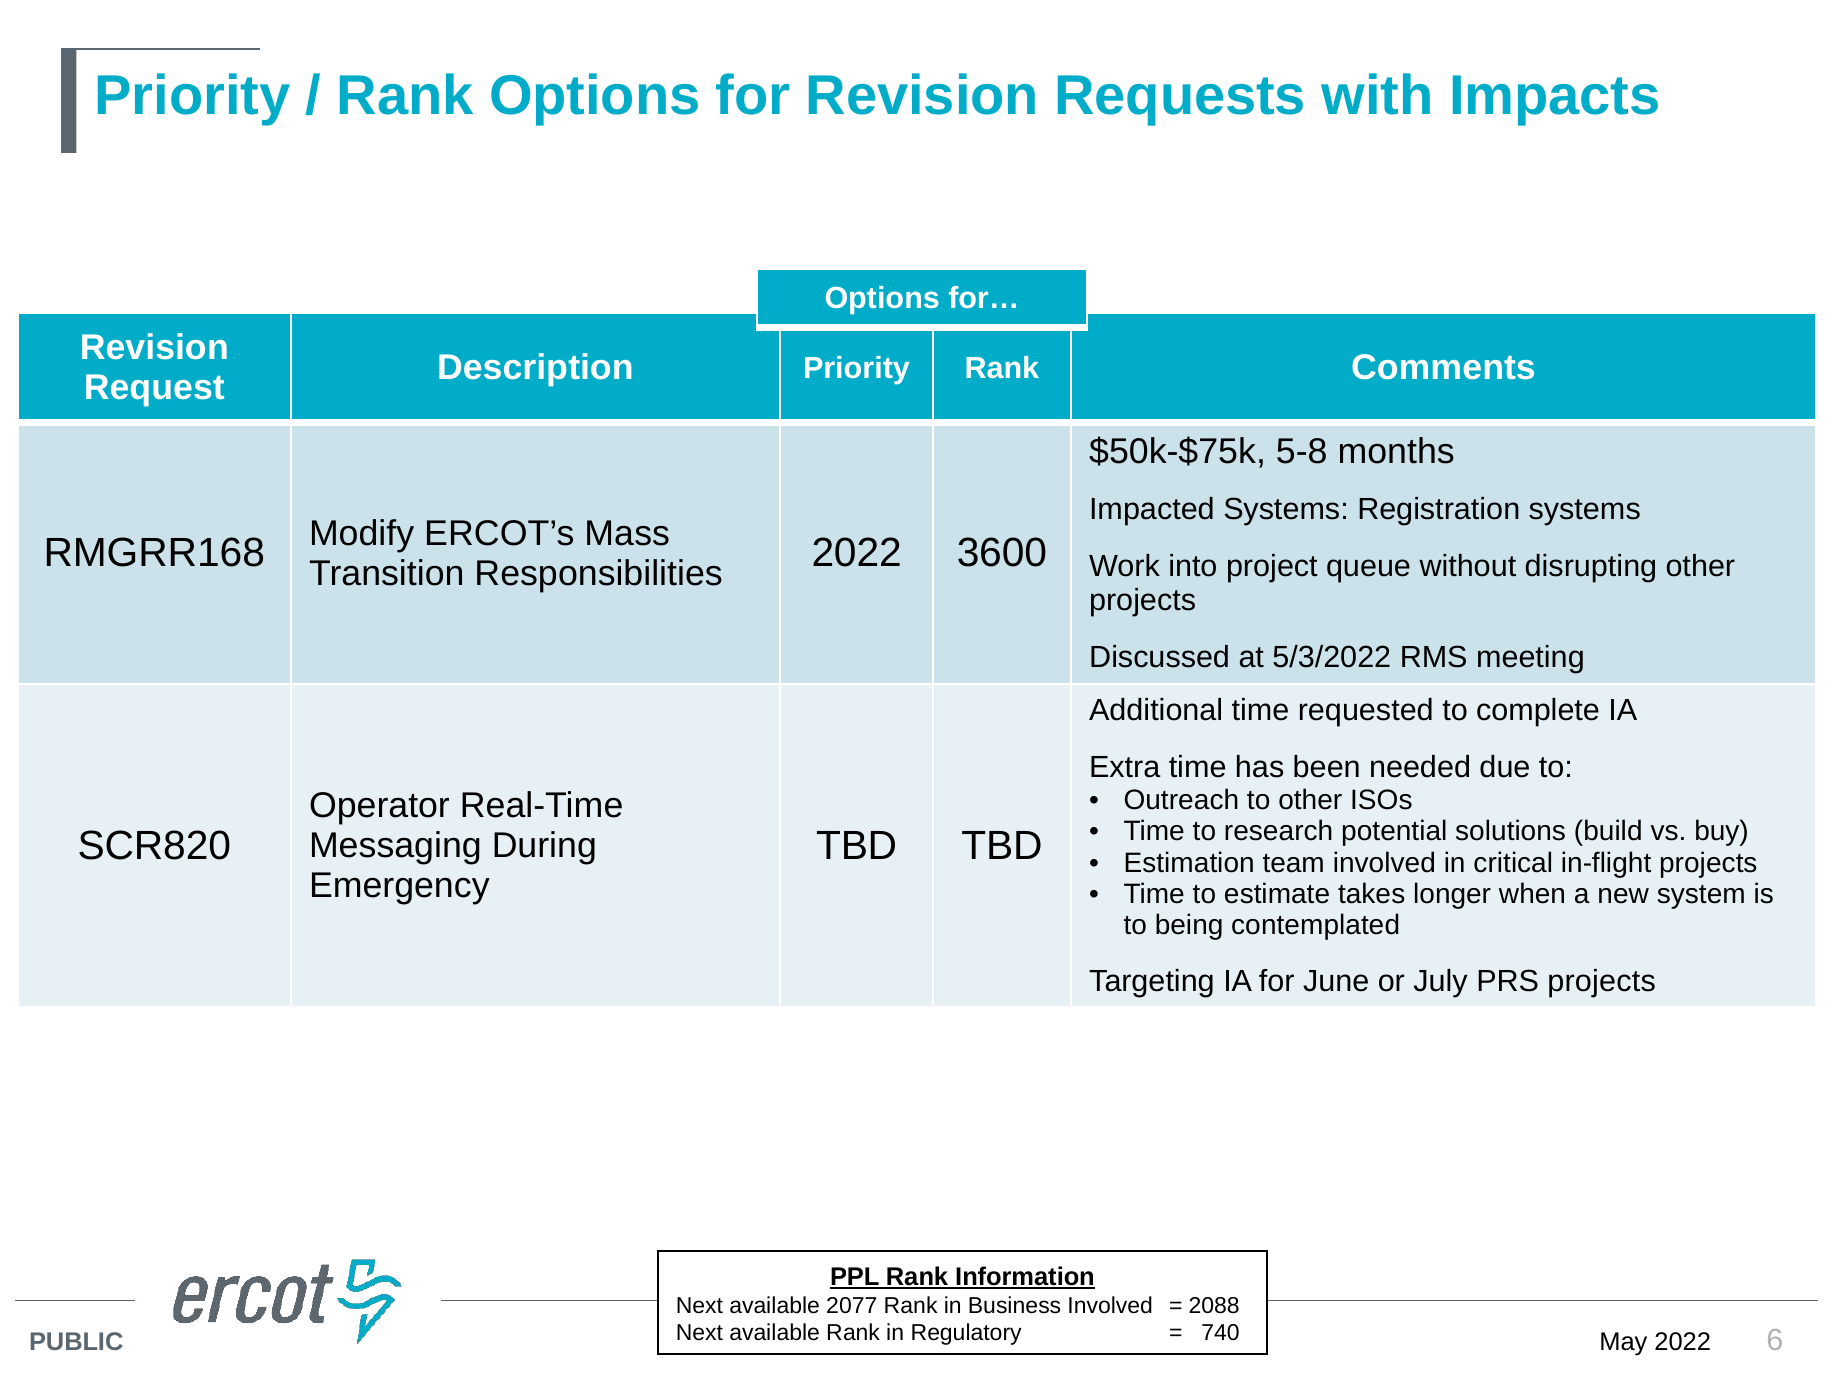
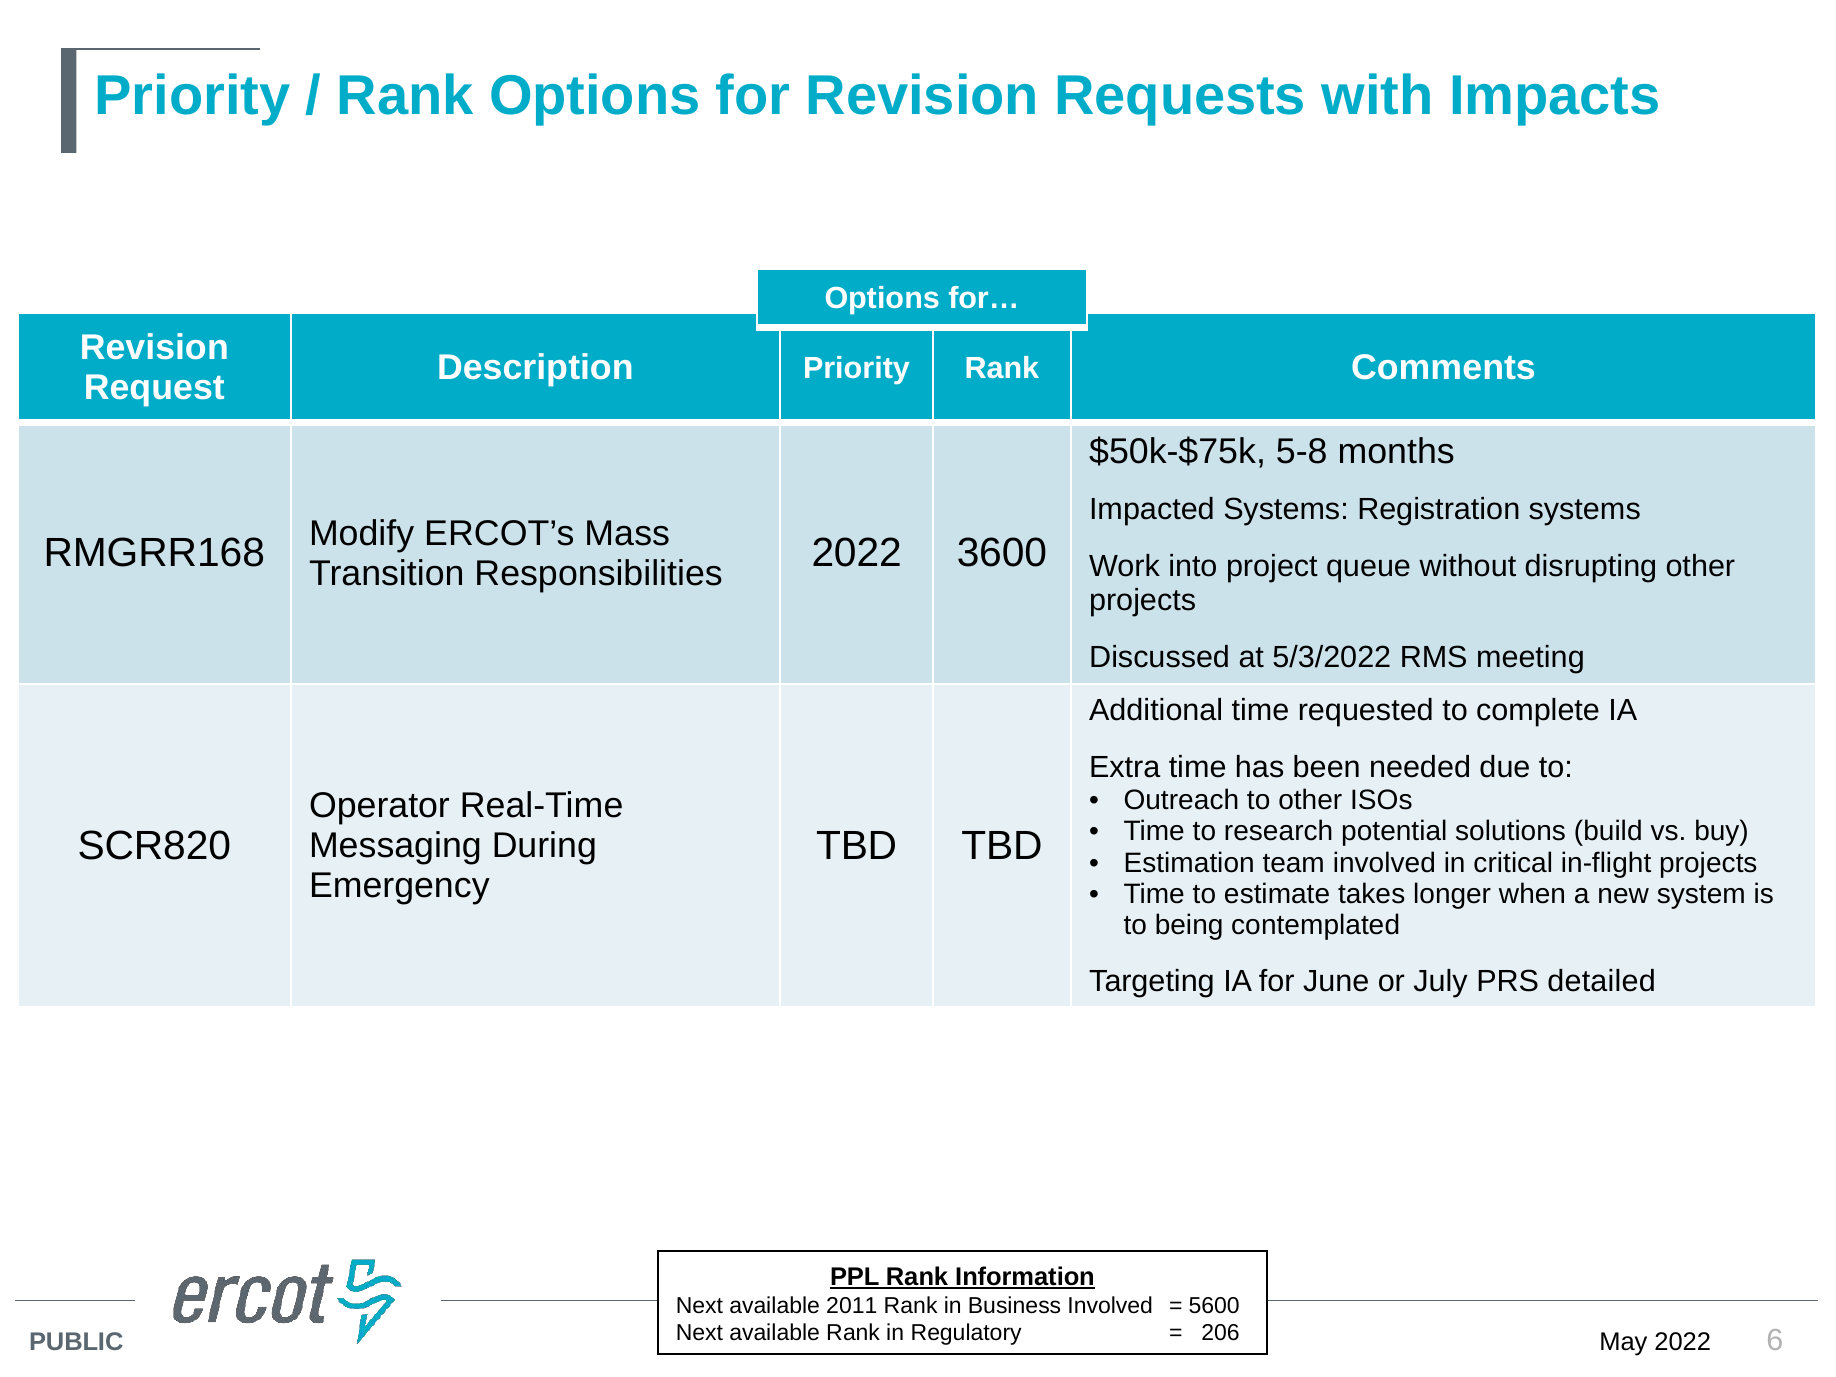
PRS projects: projects -> detailed
2077: 2077 -> 2011
2088: 2088 -> 5600
740: 740 -> 206
